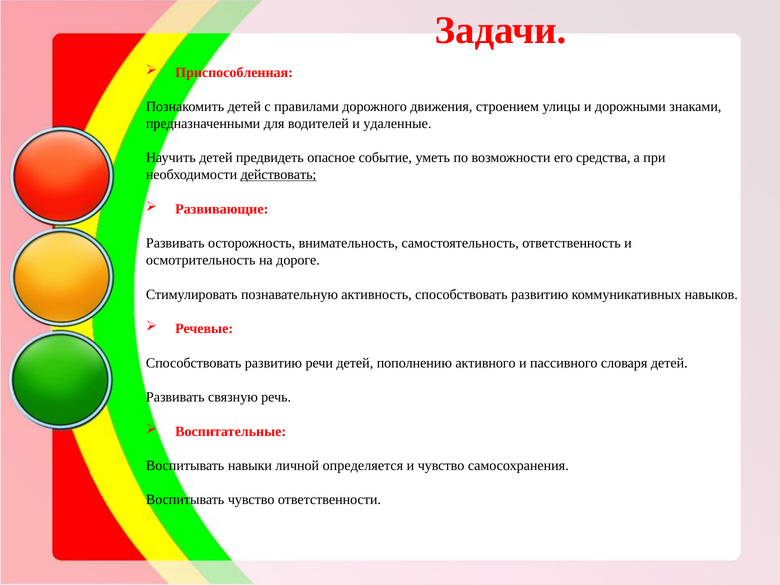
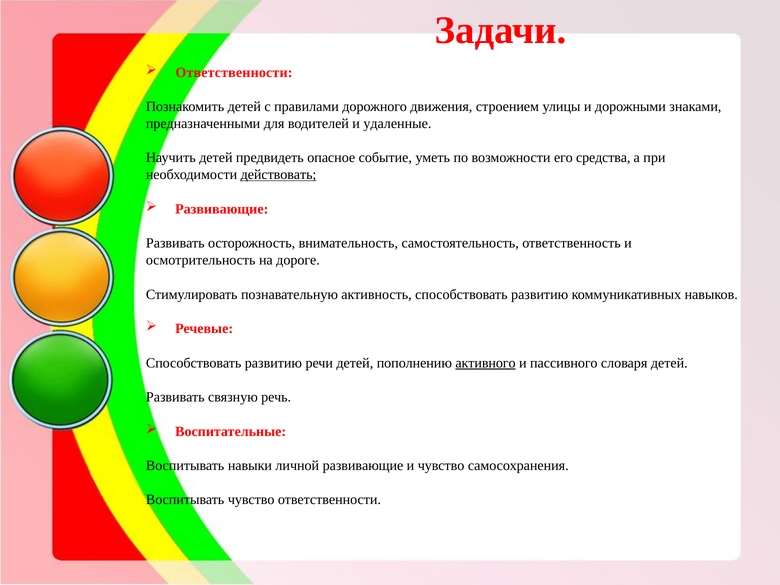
Приспособленная at (234, 72): Приспособленная -> Ответственности
активного underline: none -> present
личной определяется: определяется -> развивающие
